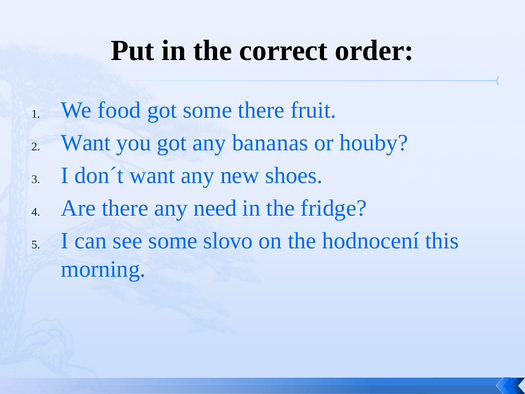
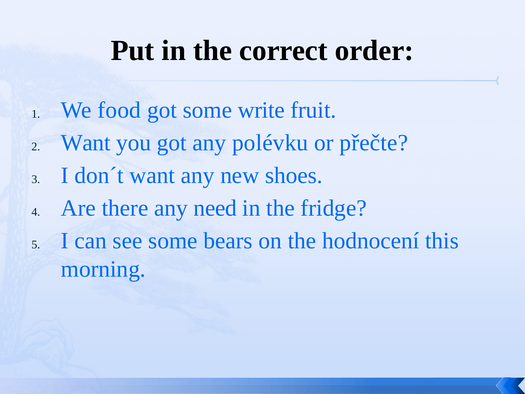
some there: there -> write
bananas: bananas -> polévku
houby: houby -> přečte
slovo: slovo -> bears
